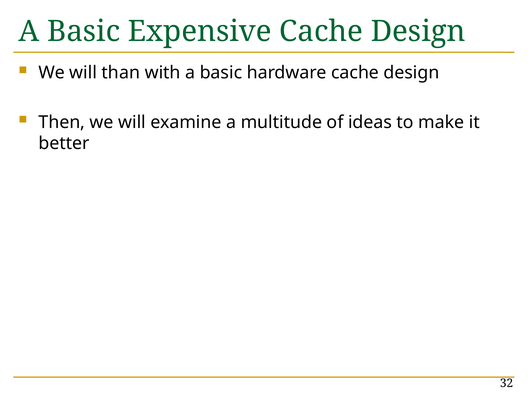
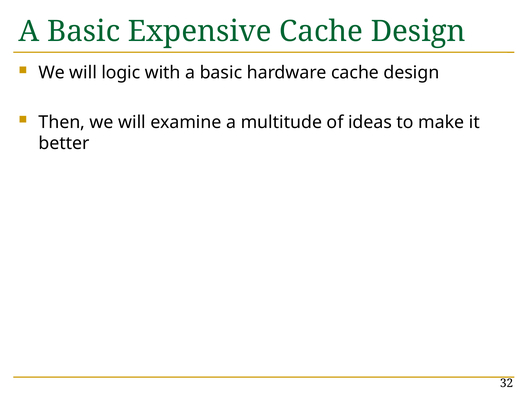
than: than -> logic
